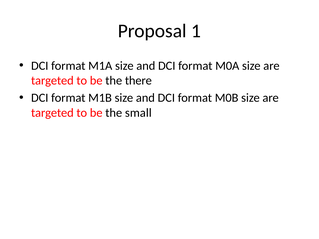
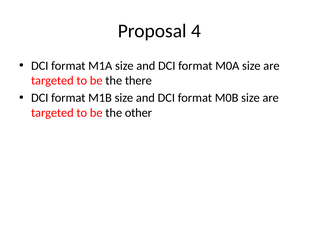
1: 1 -> 4
small: small -> other
